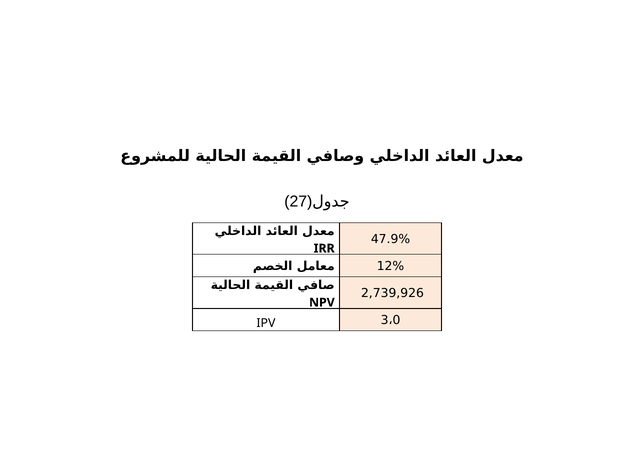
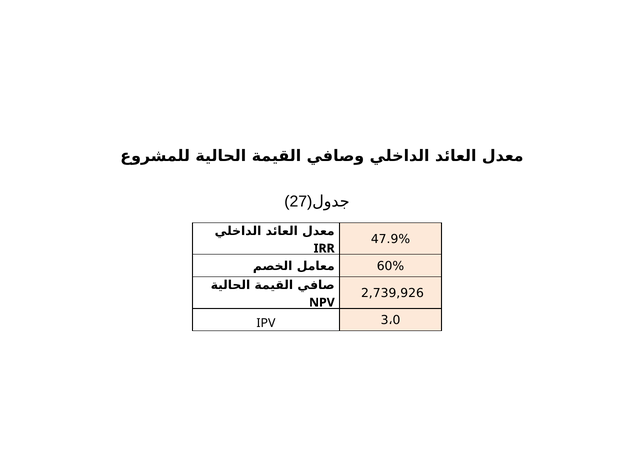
12%: 12% -> 60%
